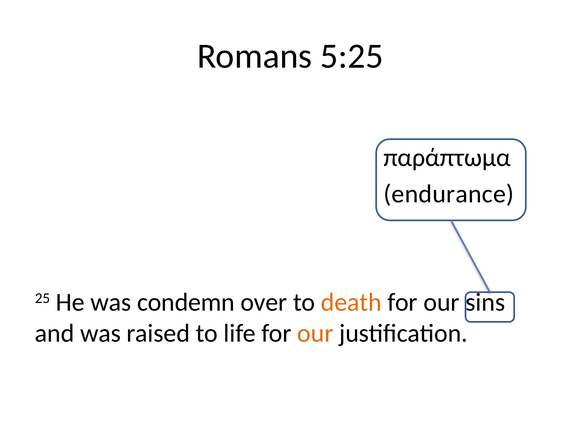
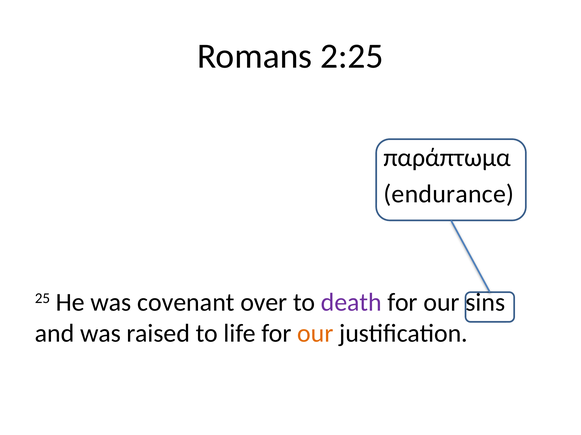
5:25: 5:25 -> 2:25
condemn: condemn -> covenant
death colour: orange -> purple
